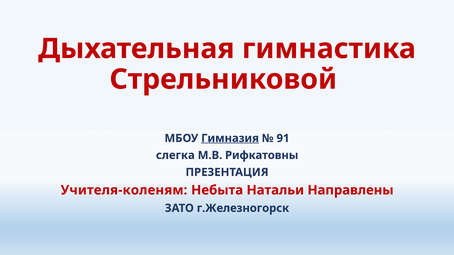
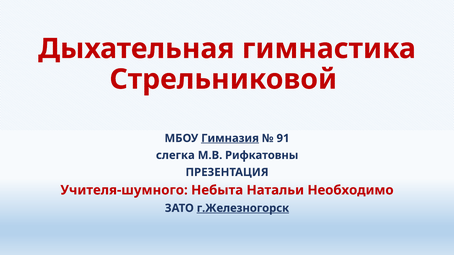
Учителя-коленям: Учителя-коленям -> Учителя-шумного
Направлены: Направлены -> Необходимо
г.Железногорск underline: none -> present
